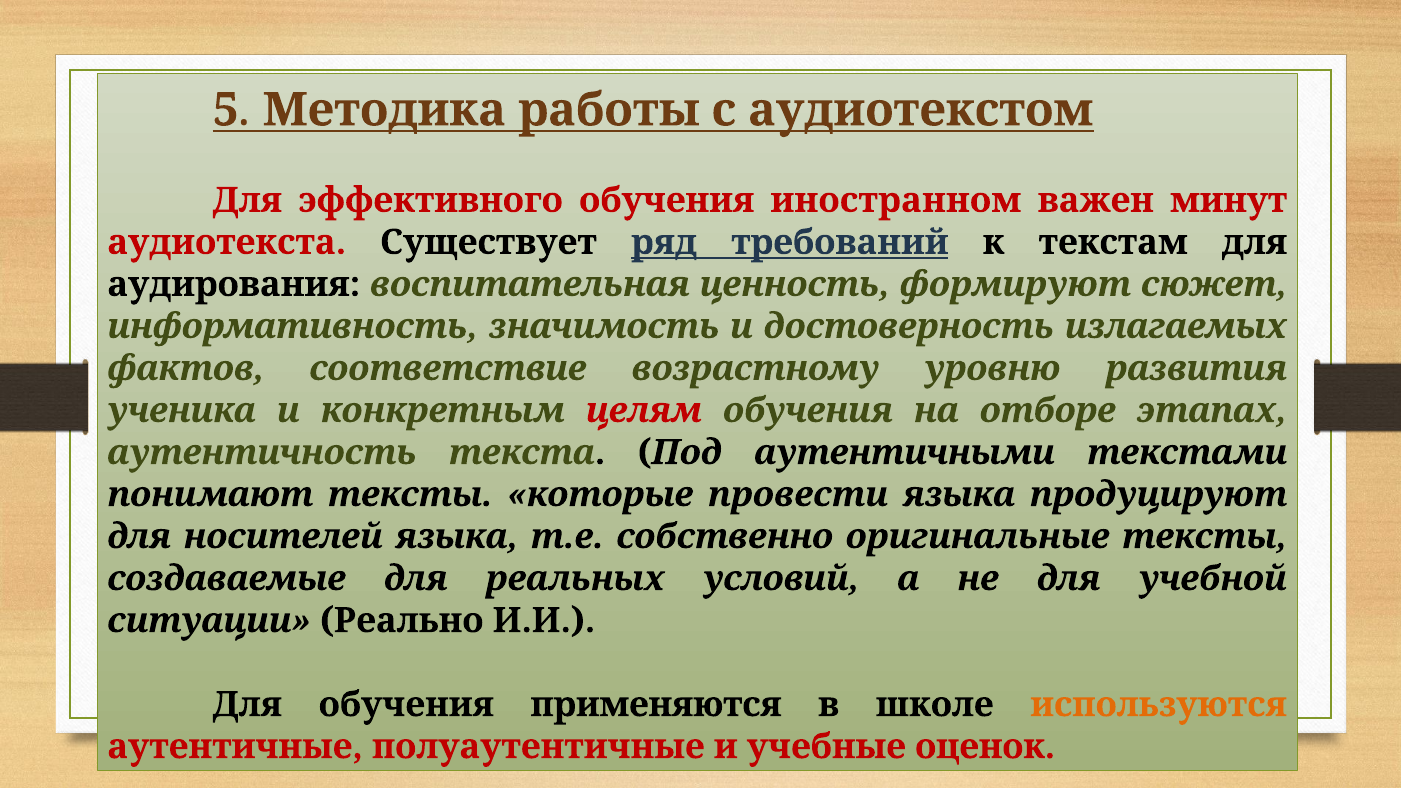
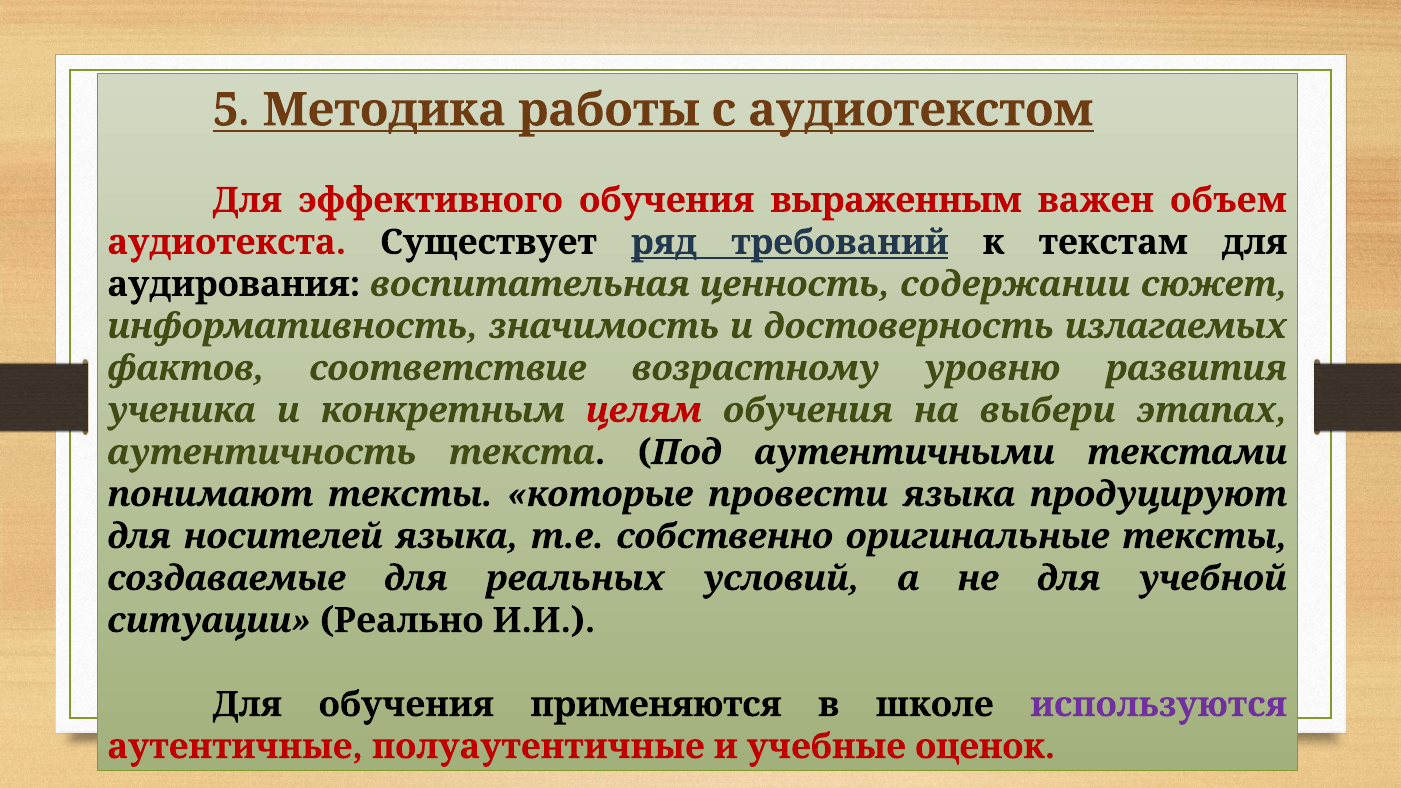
иностранном: иностранном -> выраженным
минут: минут -> объем
формируют: формируют -> содержании
отборе: отборе -> выбери
используются colour: orange -> purple
